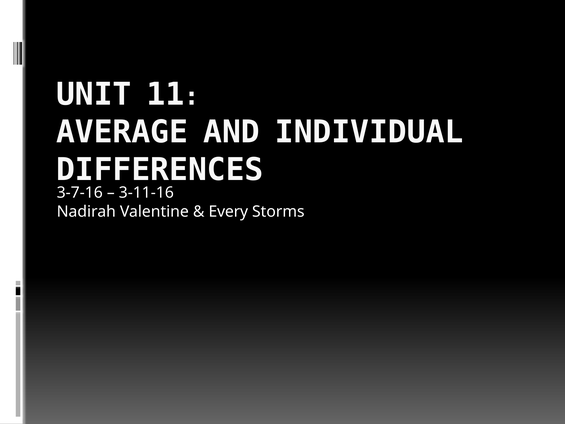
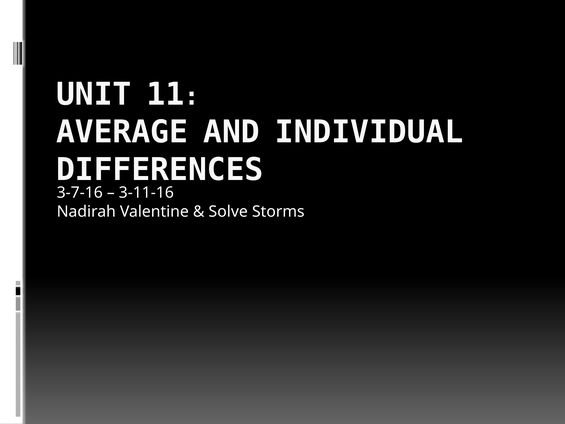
Every: Every -> Solve
